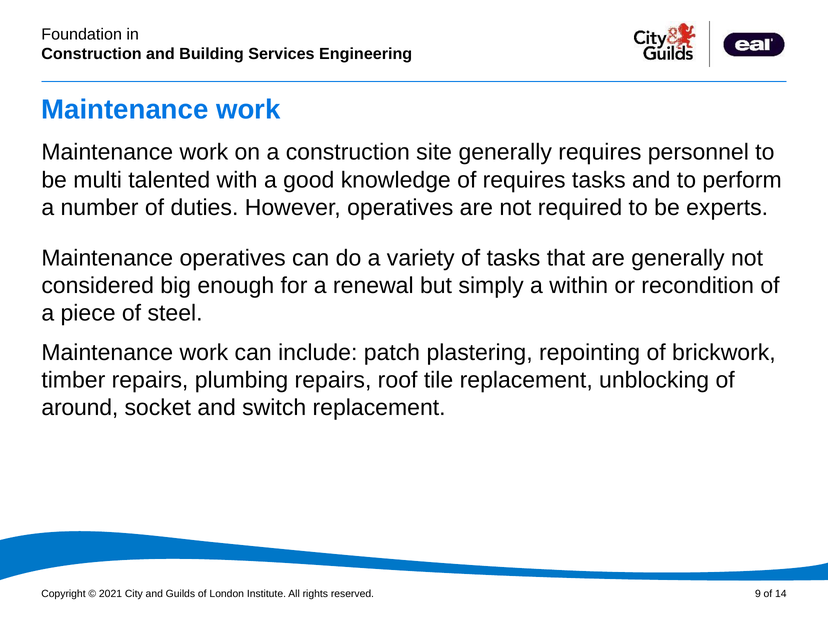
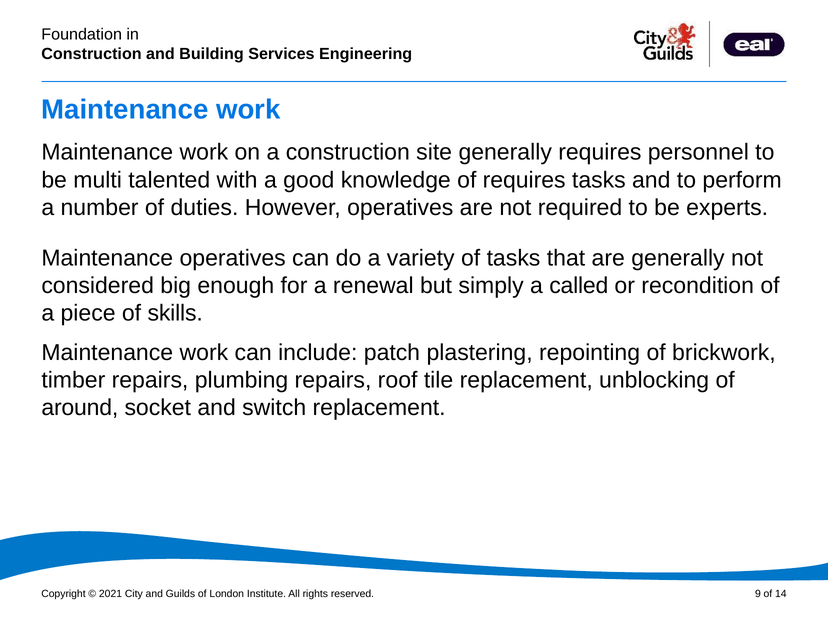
within: within -> called
steel: steel -> skills
